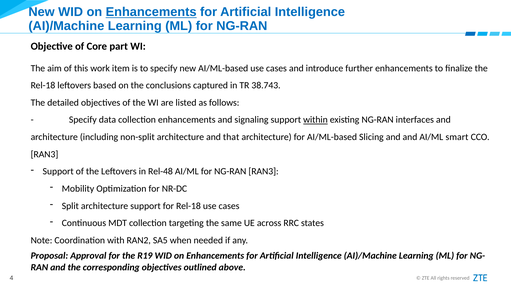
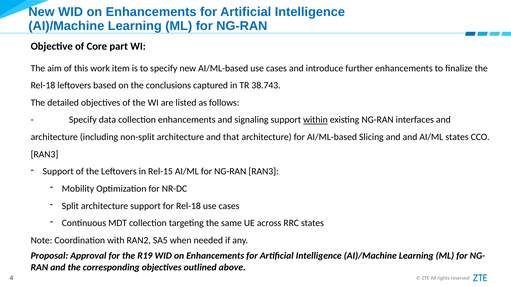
Enhancements at (151, 12) underline: present -> none
AI/ML smart: smart -> states
Rel-48: Rel-48 -> Rel-15
